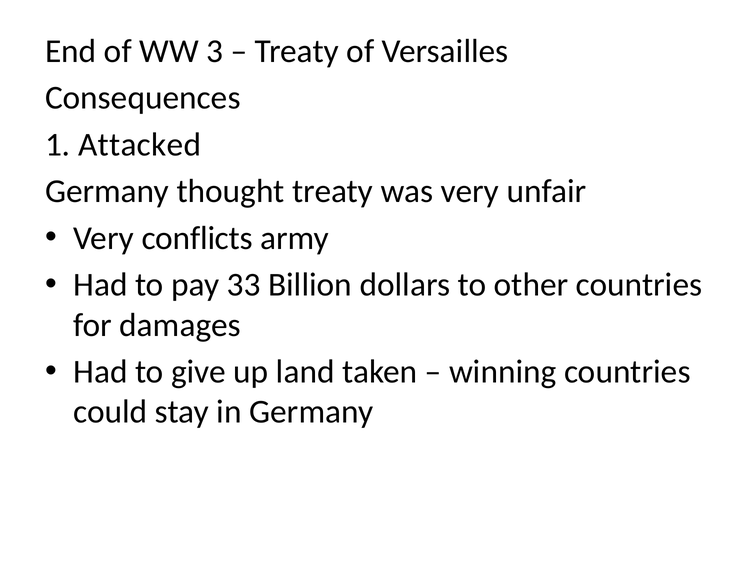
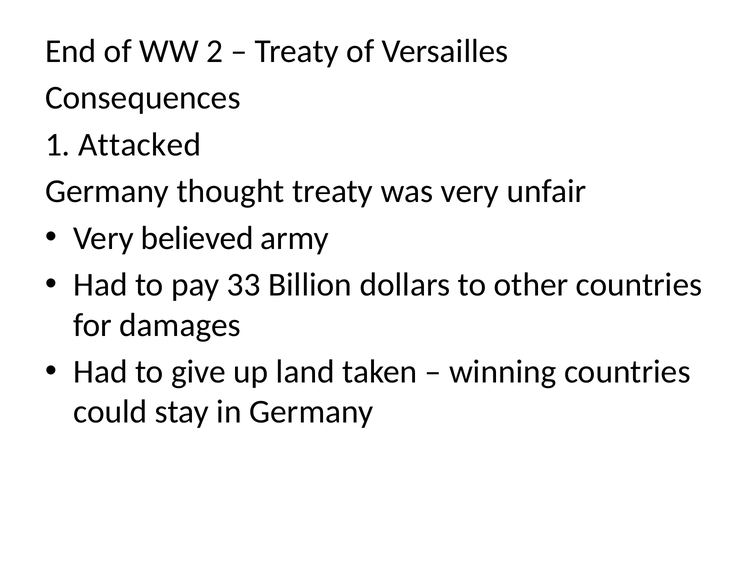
3: 3 -> 2
conflicts: conflicts -> believed
